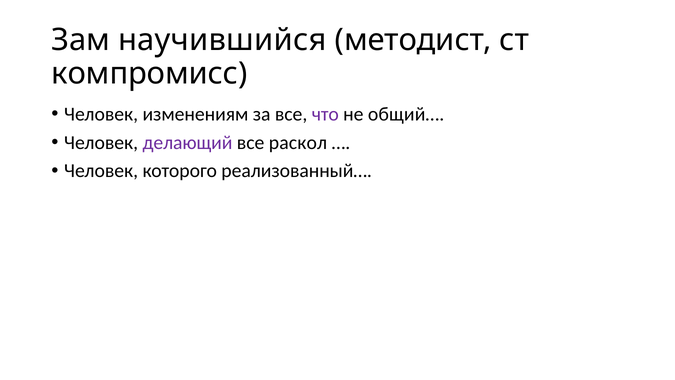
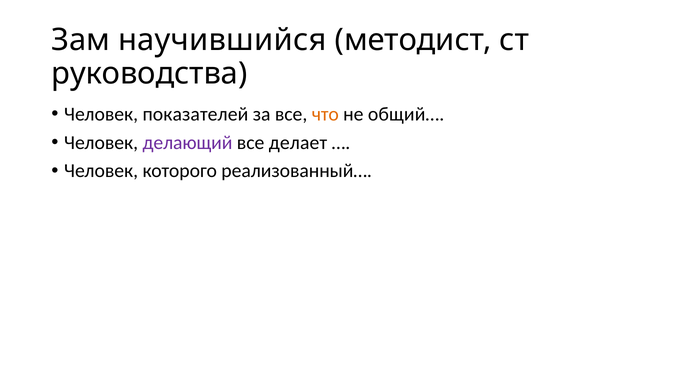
компромисс: компромисс -> руководства
изменениям: изменениям -> показателей
что colour: purple -> orange
раскол: раскол -> делает
